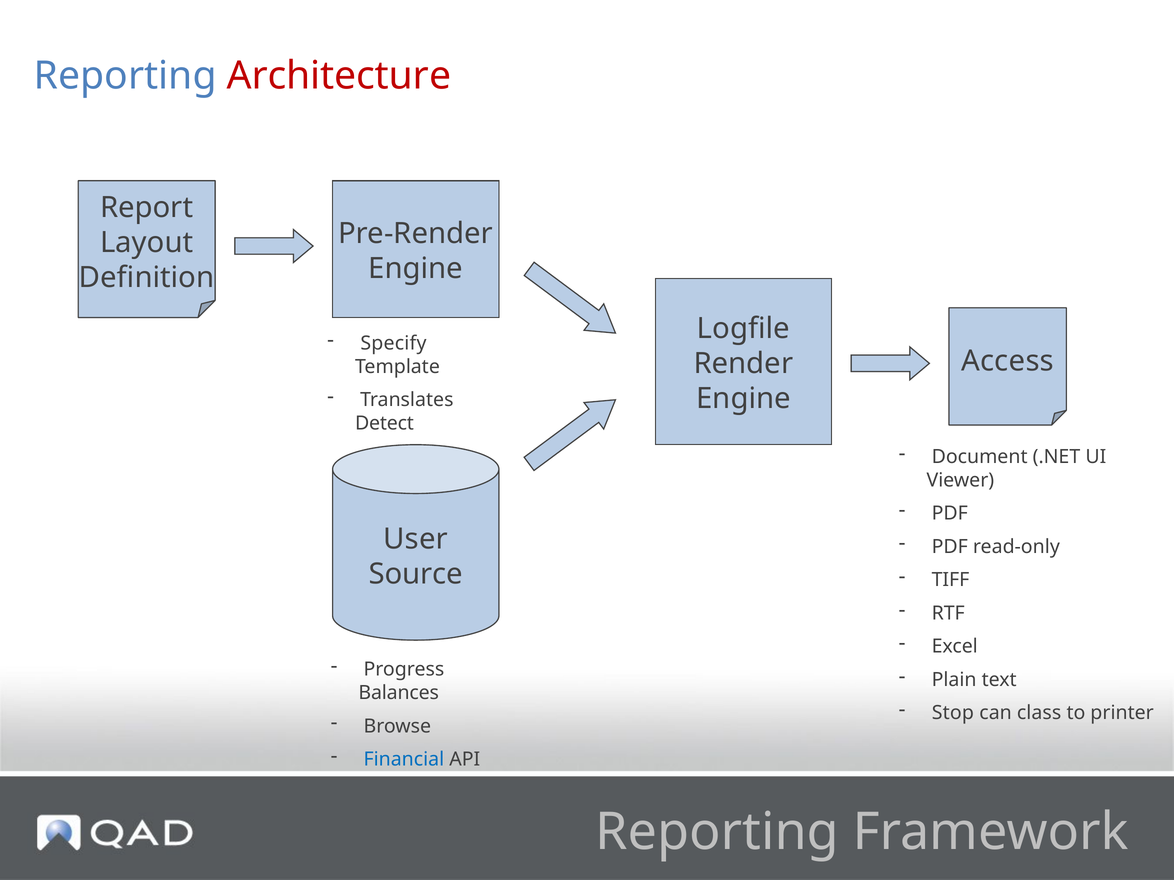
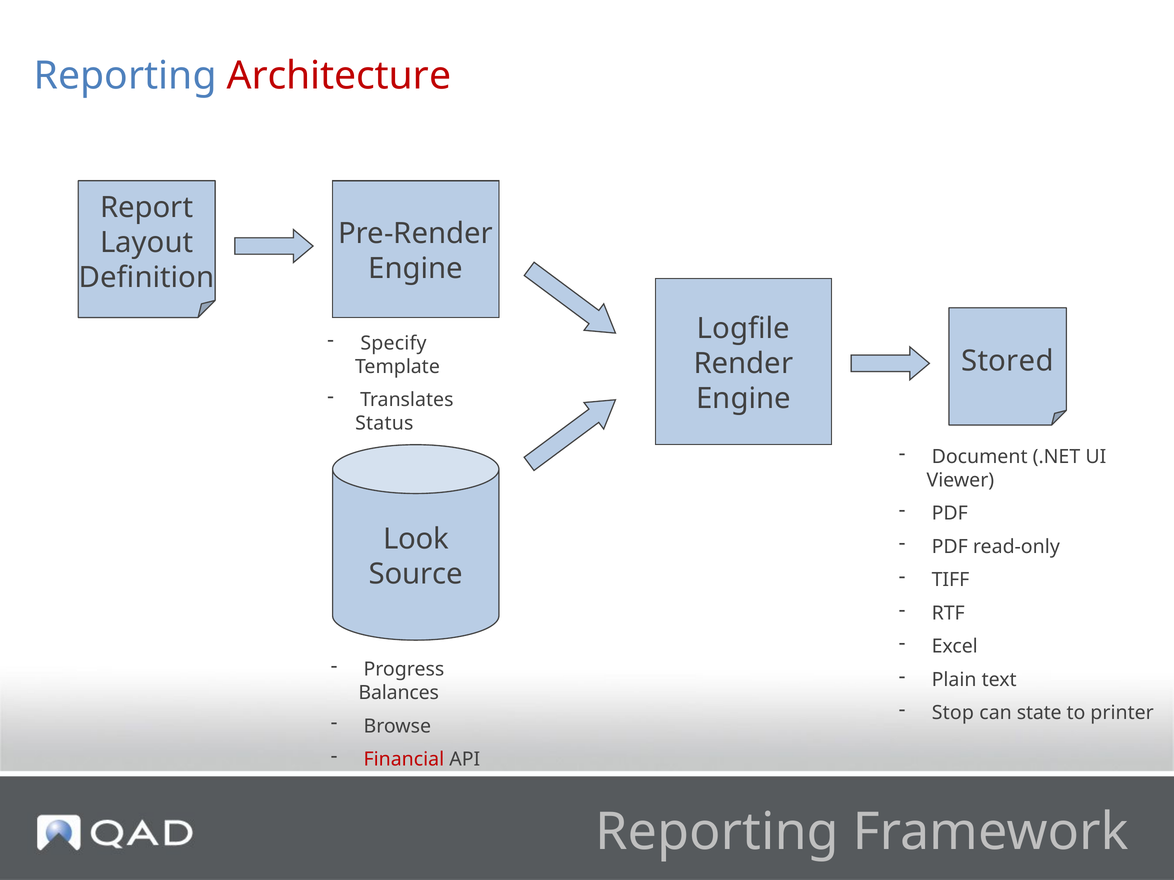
Access: Access -> Stored
Detect: Detect -> Status
User: User -> Look
class: class -> state
Financial colour: blue -> red
